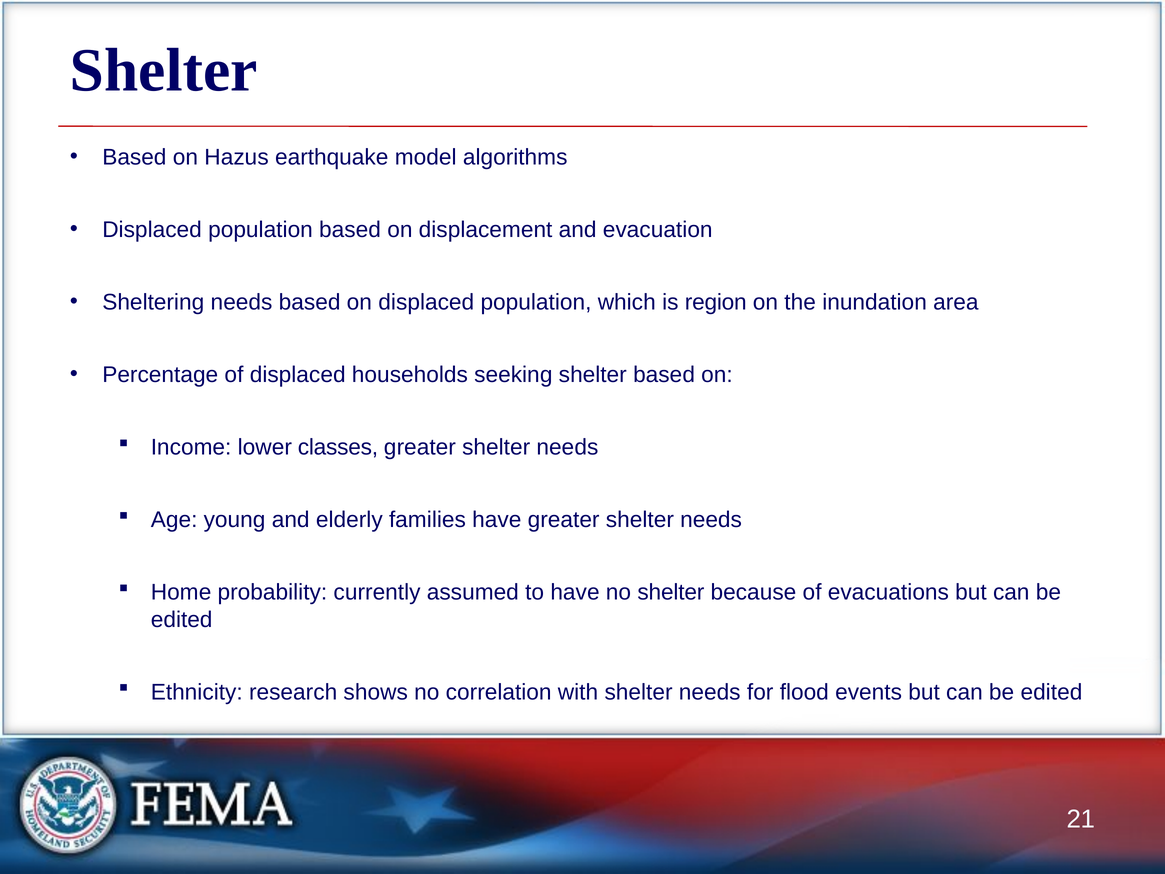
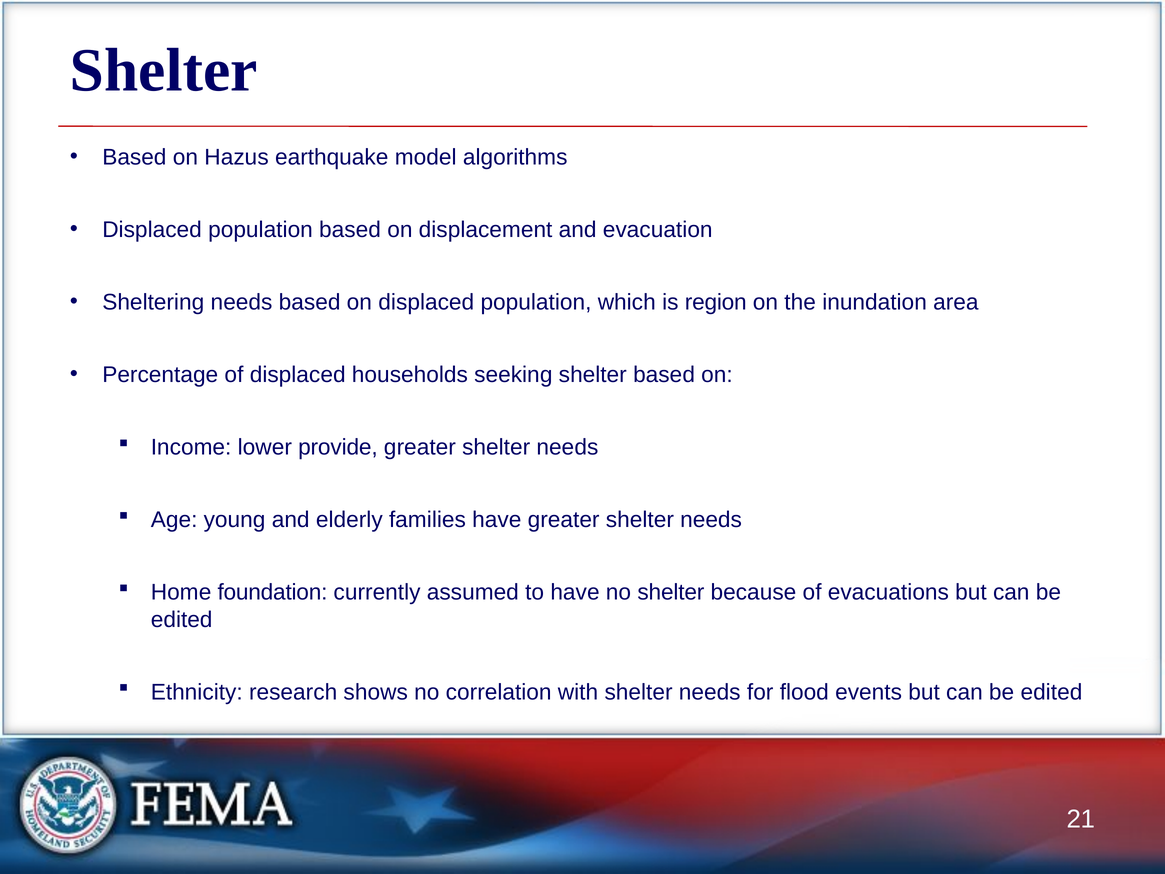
classes: classes -> provide
probability: probability -> foundation
